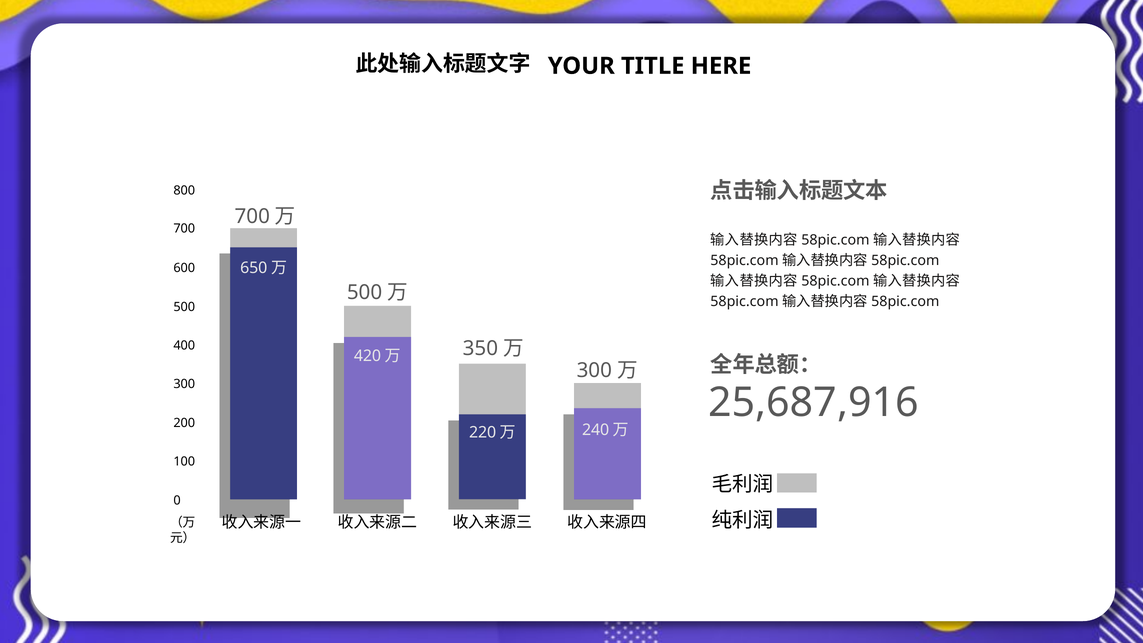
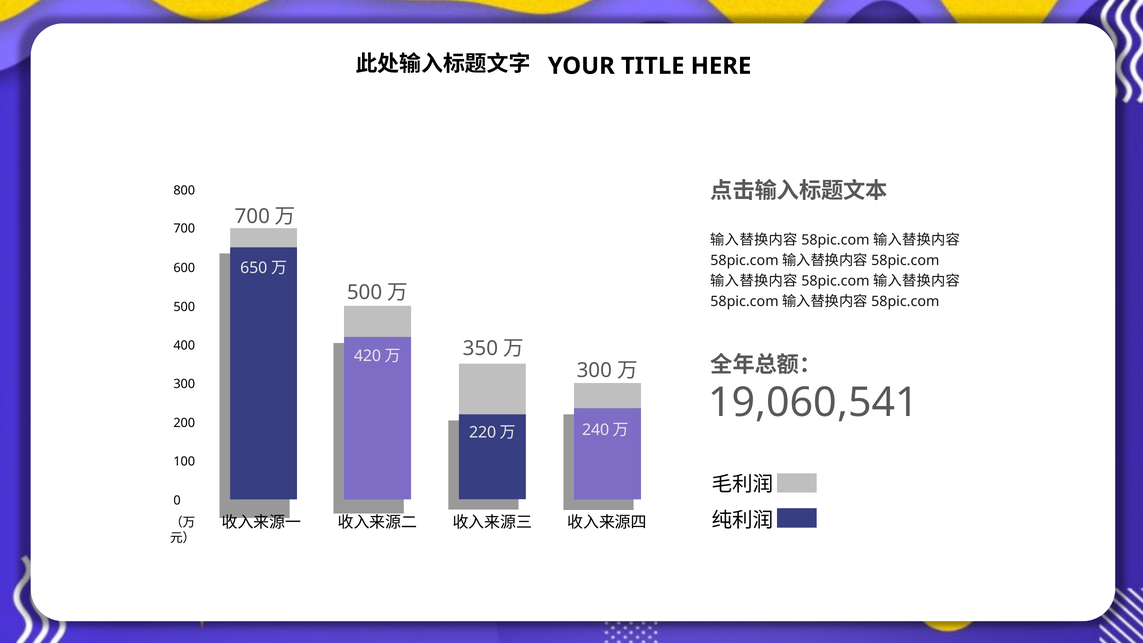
25,687,916: 25,687,916 -> 19,060,541
